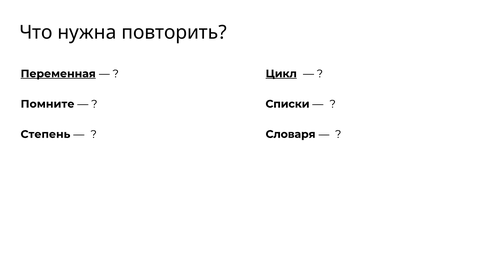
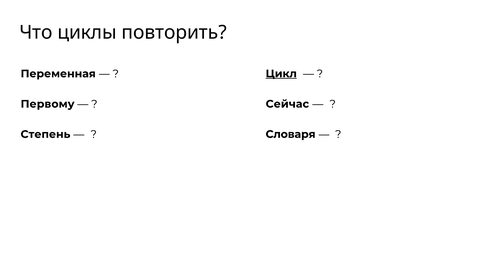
нужна: нужна -> циклы
Переменная underline: present -> none
Списки: Списки -> Сейчас
Помните: Помните -> Первому
